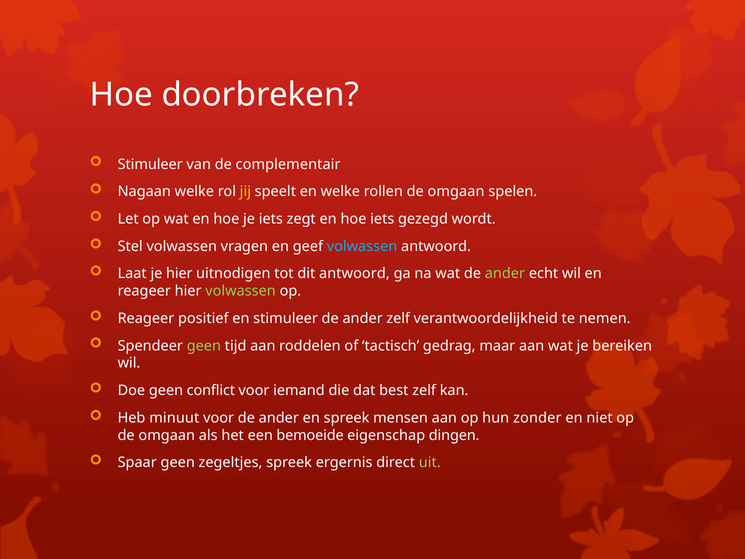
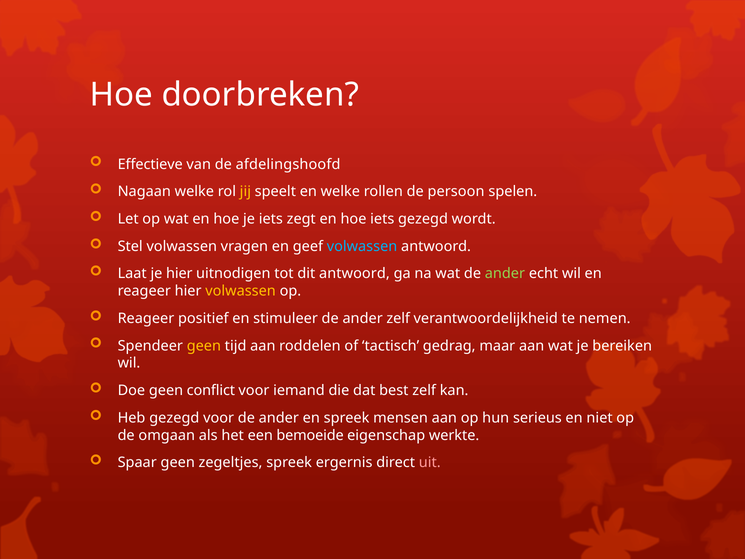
Stimuleer at (150, 164): Stimuleer -> Effectieve
complementair: complementair -> afdelingshoofd
rollen de omgaan: omgaan -> persoon
volwassen at (241, 291) colour: light green -> yellow
geen at (204, 346) colour: light green -> yellow
Heb minuut: minuut -> gezegd
zonder: zonder -> serieus
dingen: dingen -> werkte
uit colour: light green -> pink
